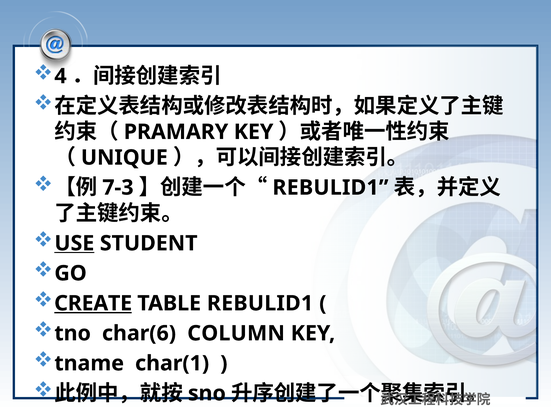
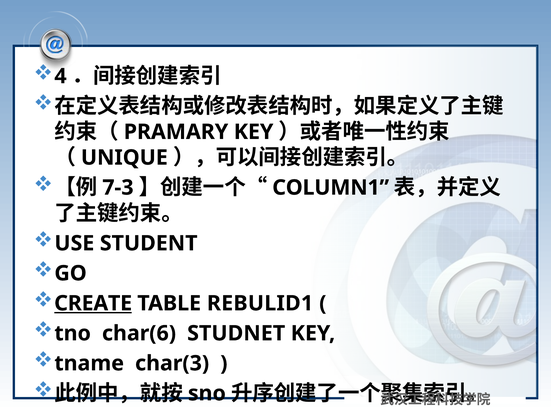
REBULID1 at (330, 188): REBULID1 -> COLUMN1
USE underline: present -> none
COLUMN: COLUMN -> STUDNET
char(1: char(1 -> char(3
